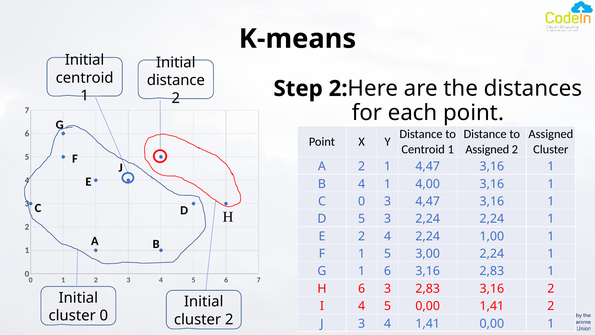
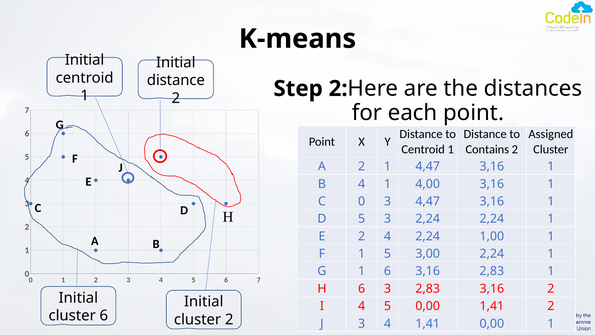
Assigned at (487, 149): Assigned -> Contains
cluster 0: 0 -> 6
